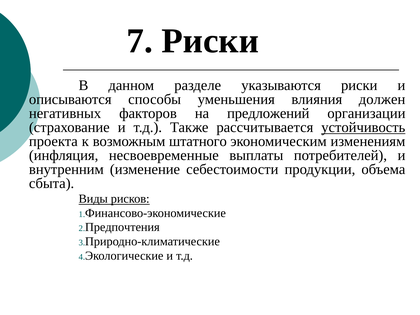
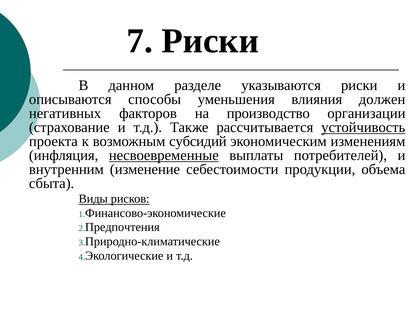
предложений: предложений -> производство
штатного: штатного -> субсидий
несвоевременные underline: none -> present
